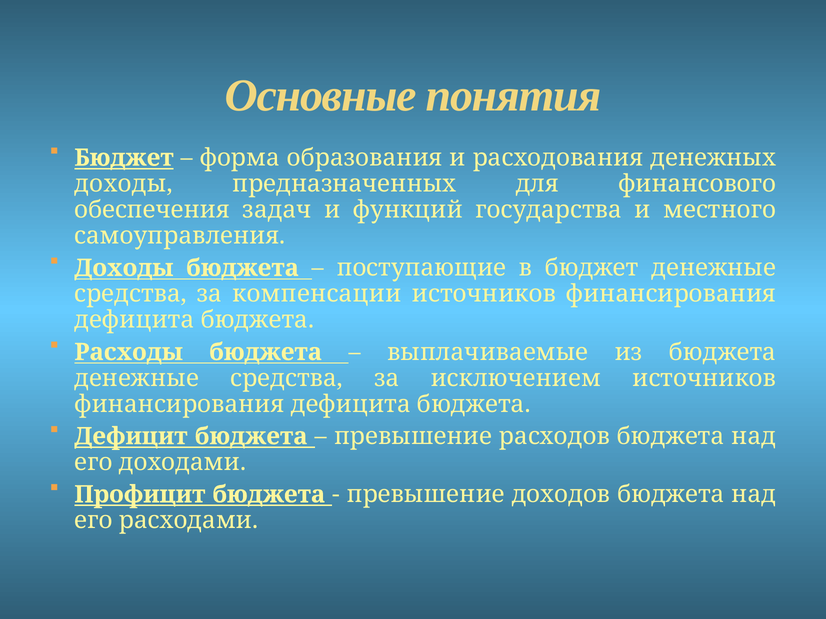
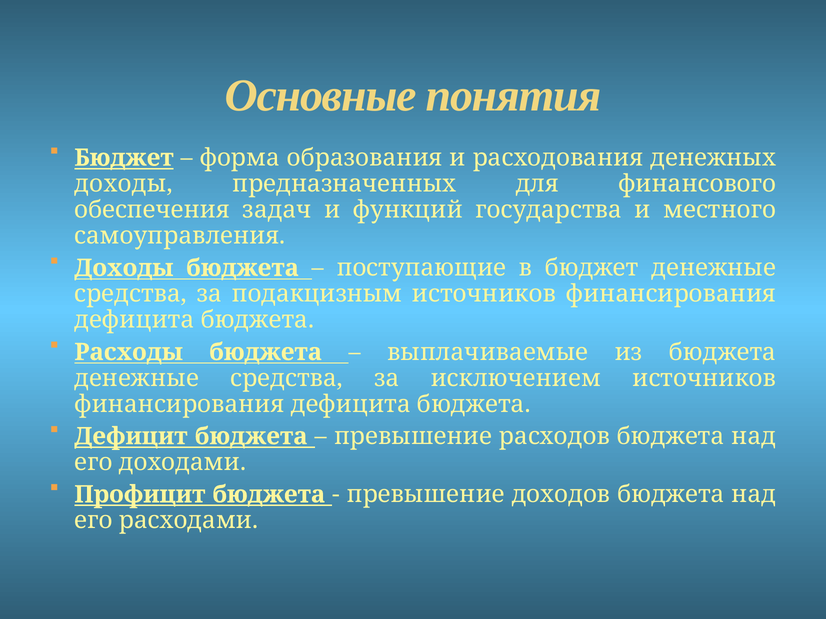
компенсации: компенсации -> подакцизным
